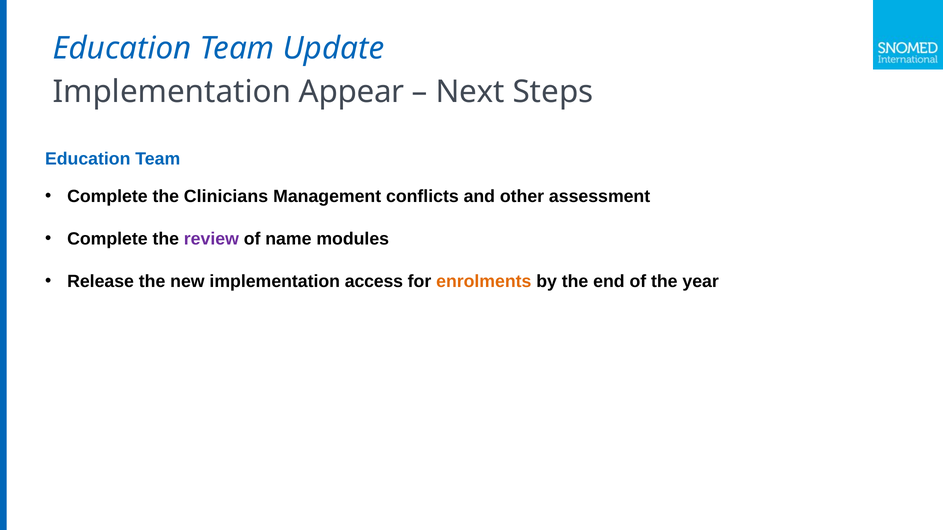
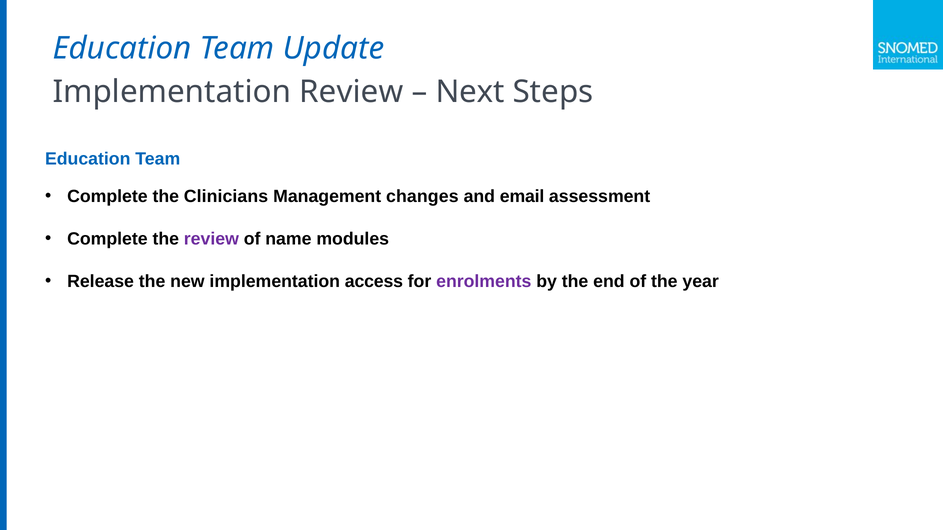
Implementation Appear: Appear -> Review
conflicts: conflicts -> changes
other: other -> email
enrolments colour: orange -> purple
